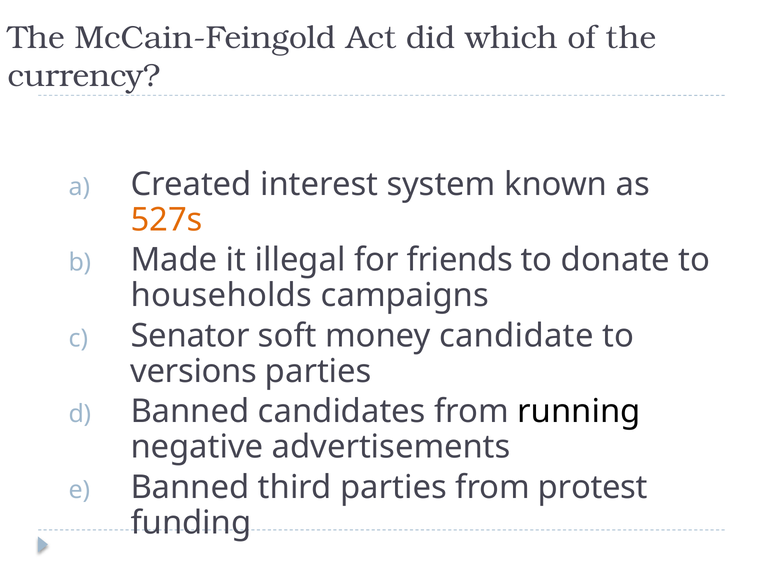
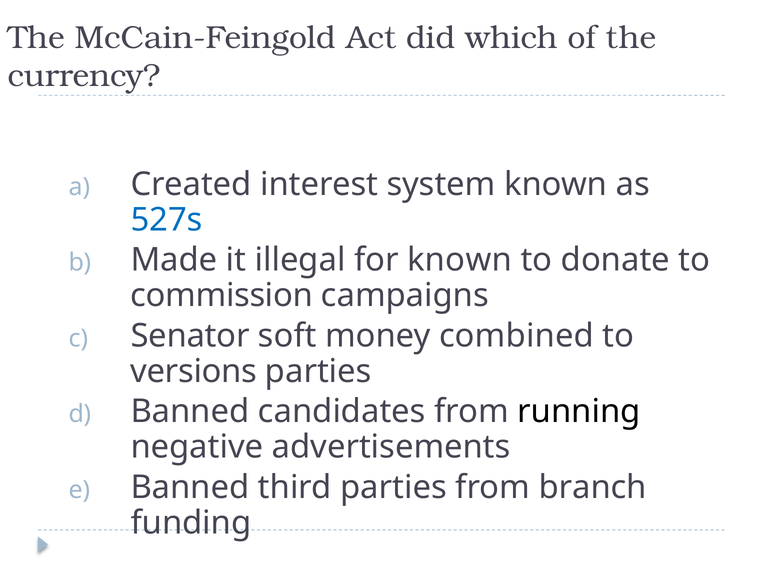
527s colour: orange -> blue
for friends: friends -> known
households: households -> commission
candidate: candidate -> combined
protest: protest -> branch
